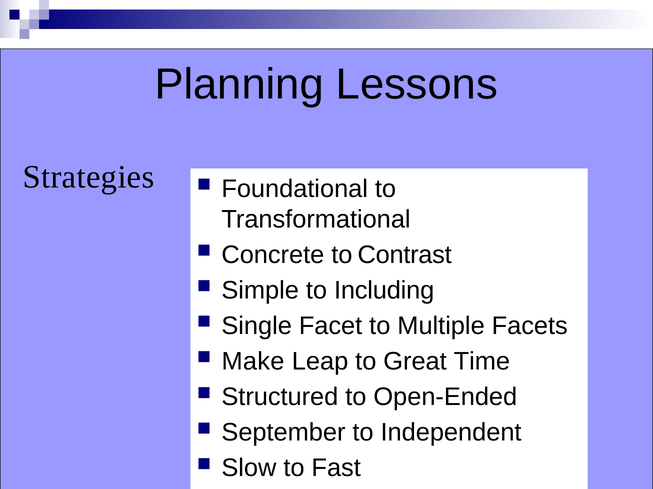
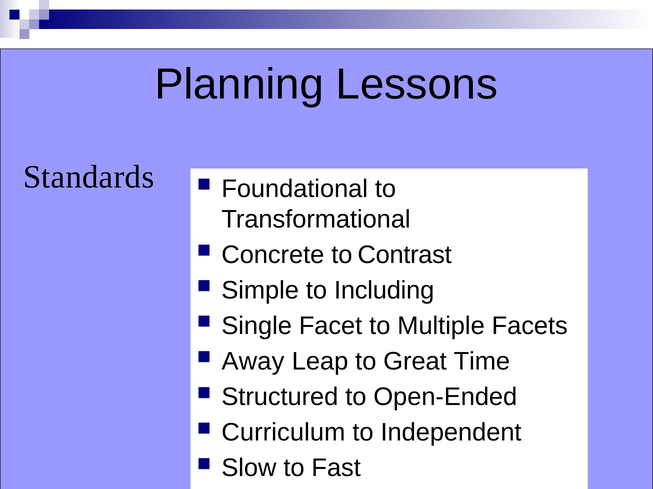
Strategies: Strategies -> Standards
Make: Make -> Away
September: September -> Curriculum
